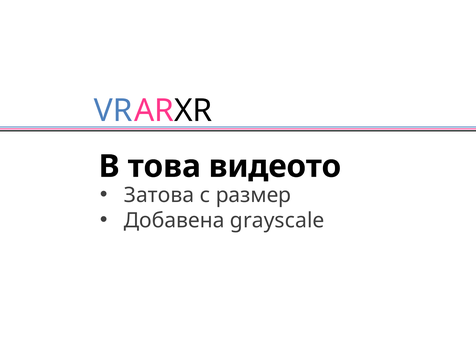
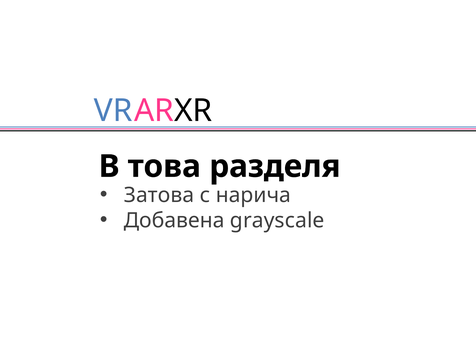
видеото: видеото -> разделя
размер: размер -> нарича
